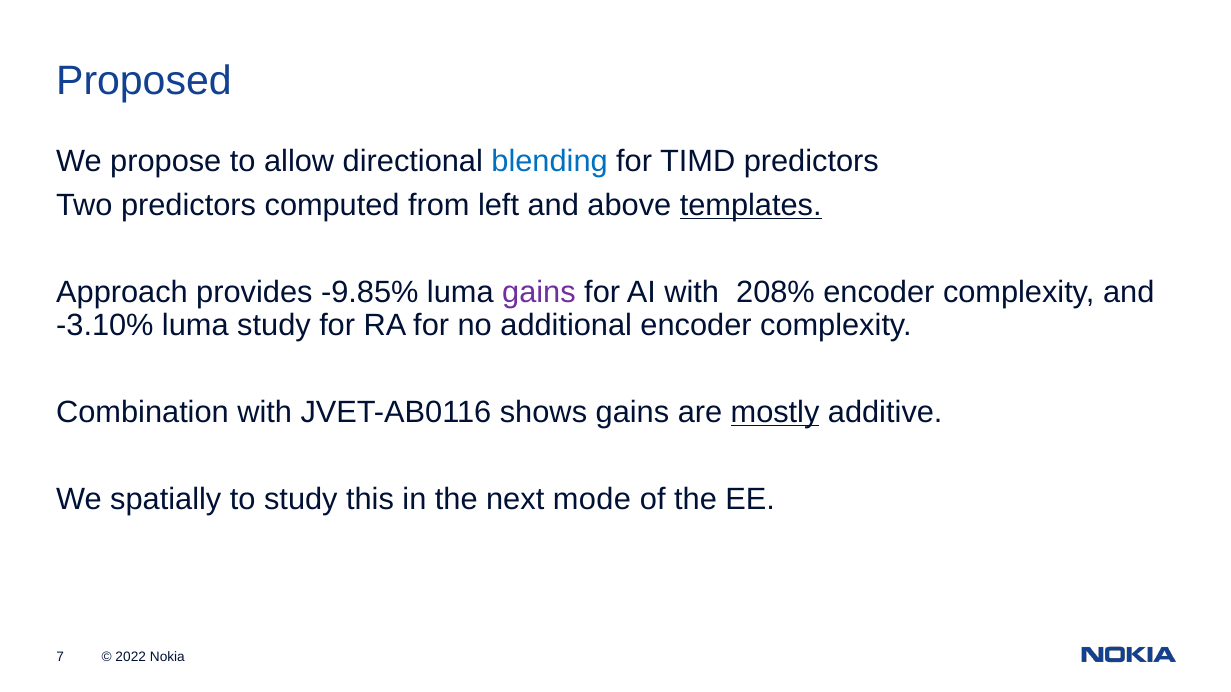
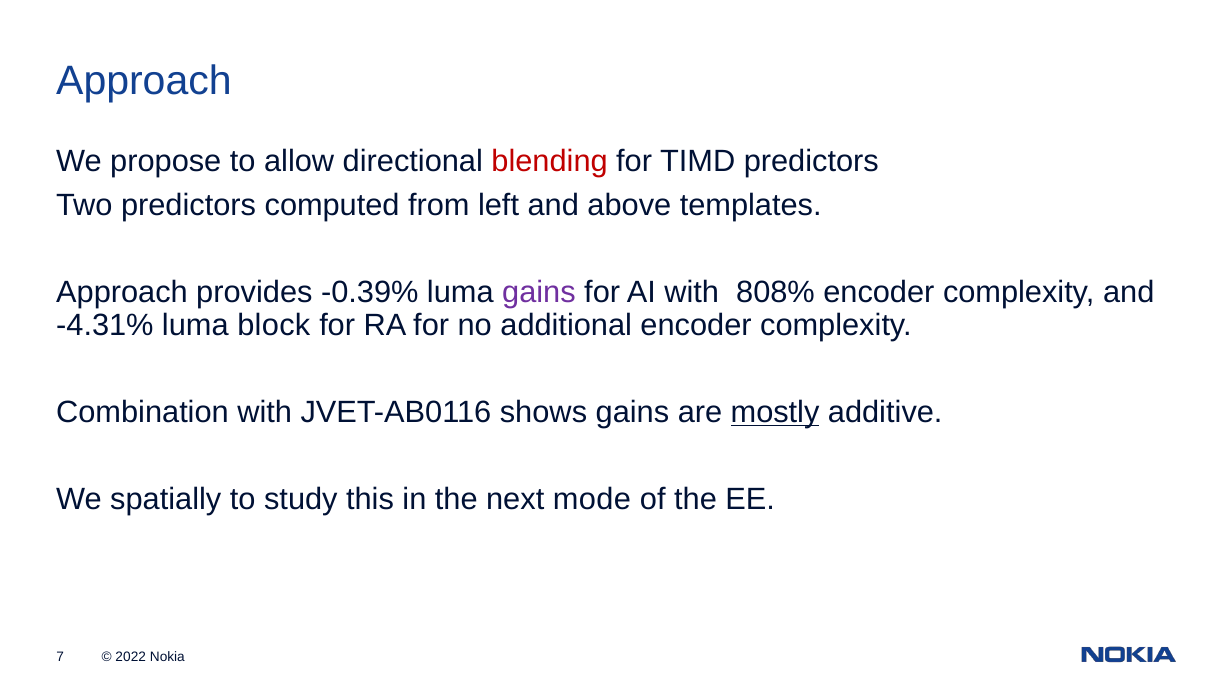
Proposed at (144, 81): Proposed -> Approach
blending colour: blue -> red
templates underline: present -> none
-9.85%: -9.85% -> -0.39%
208%: 208% -> 808%
-3.10%: -3.10% -> -4.31%
luma study: study -> block
